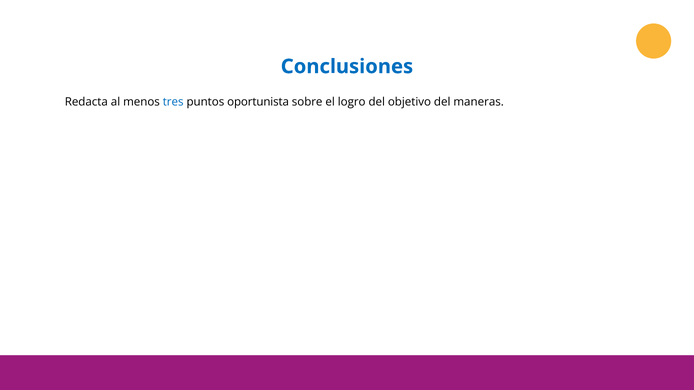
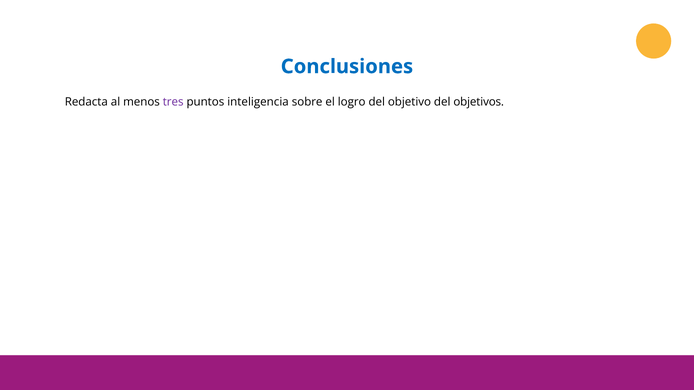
tres colour: blue -> purple
oportunista: oportunista -> inteligencia
maneras: maneras -> objetivos
